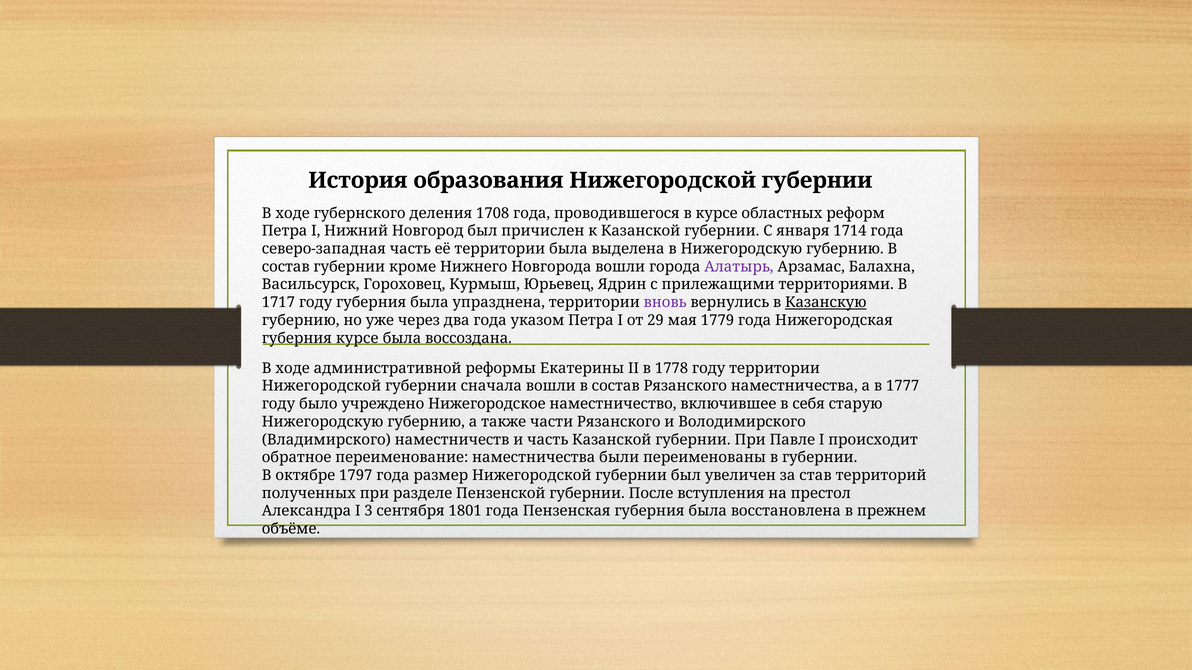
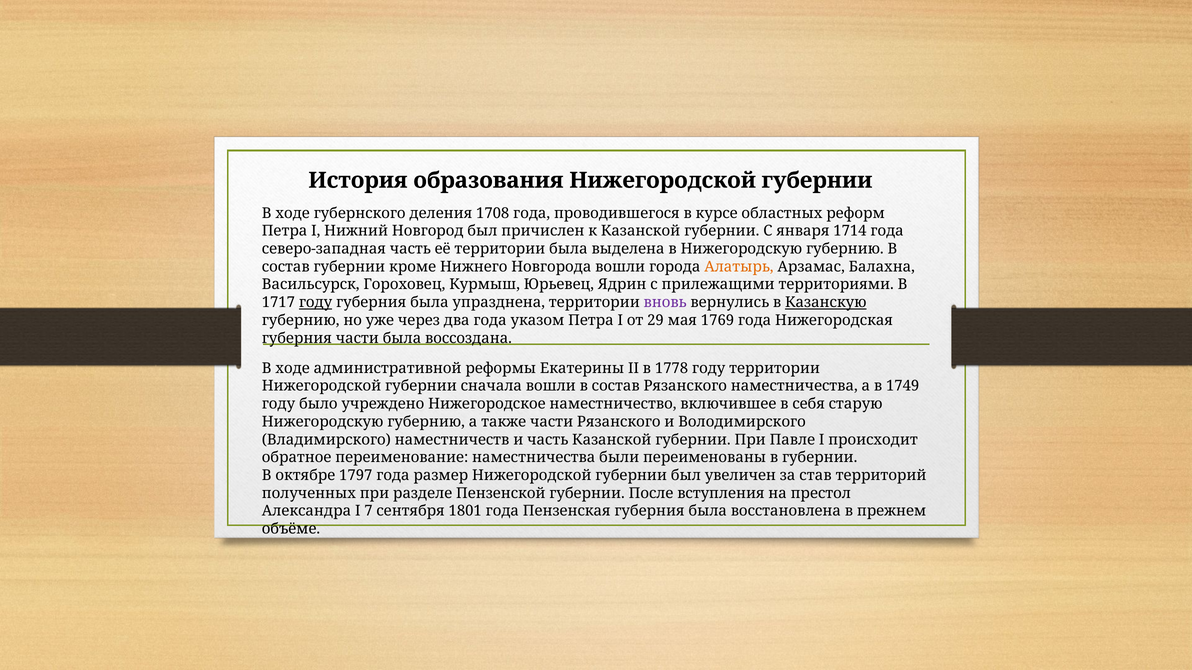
Алатырь colour: purple -> orange
году at (316, 303) underline: none -> present
1779: 1779 -> 1769
губерния курсе: курсе -> части
1777: 1777 -> 1749
3: 3 -> 7
